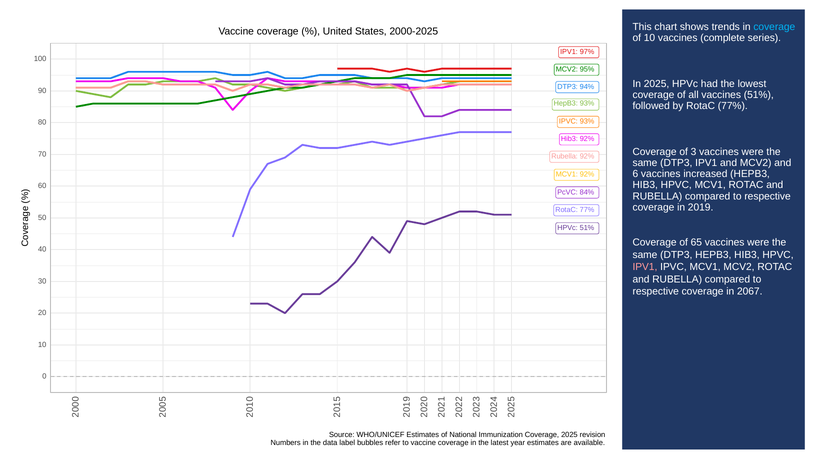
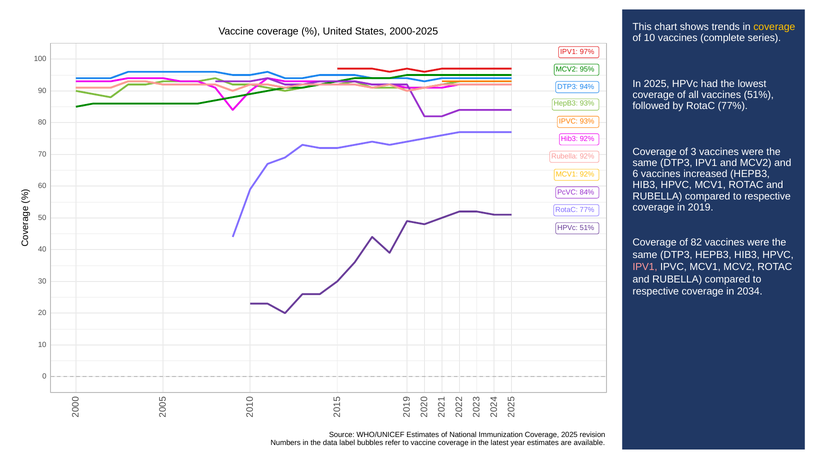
coverage at (774, 27) colour: light blue -> yellow
65: 65 -> 82
2067: 2067 -> 2034
